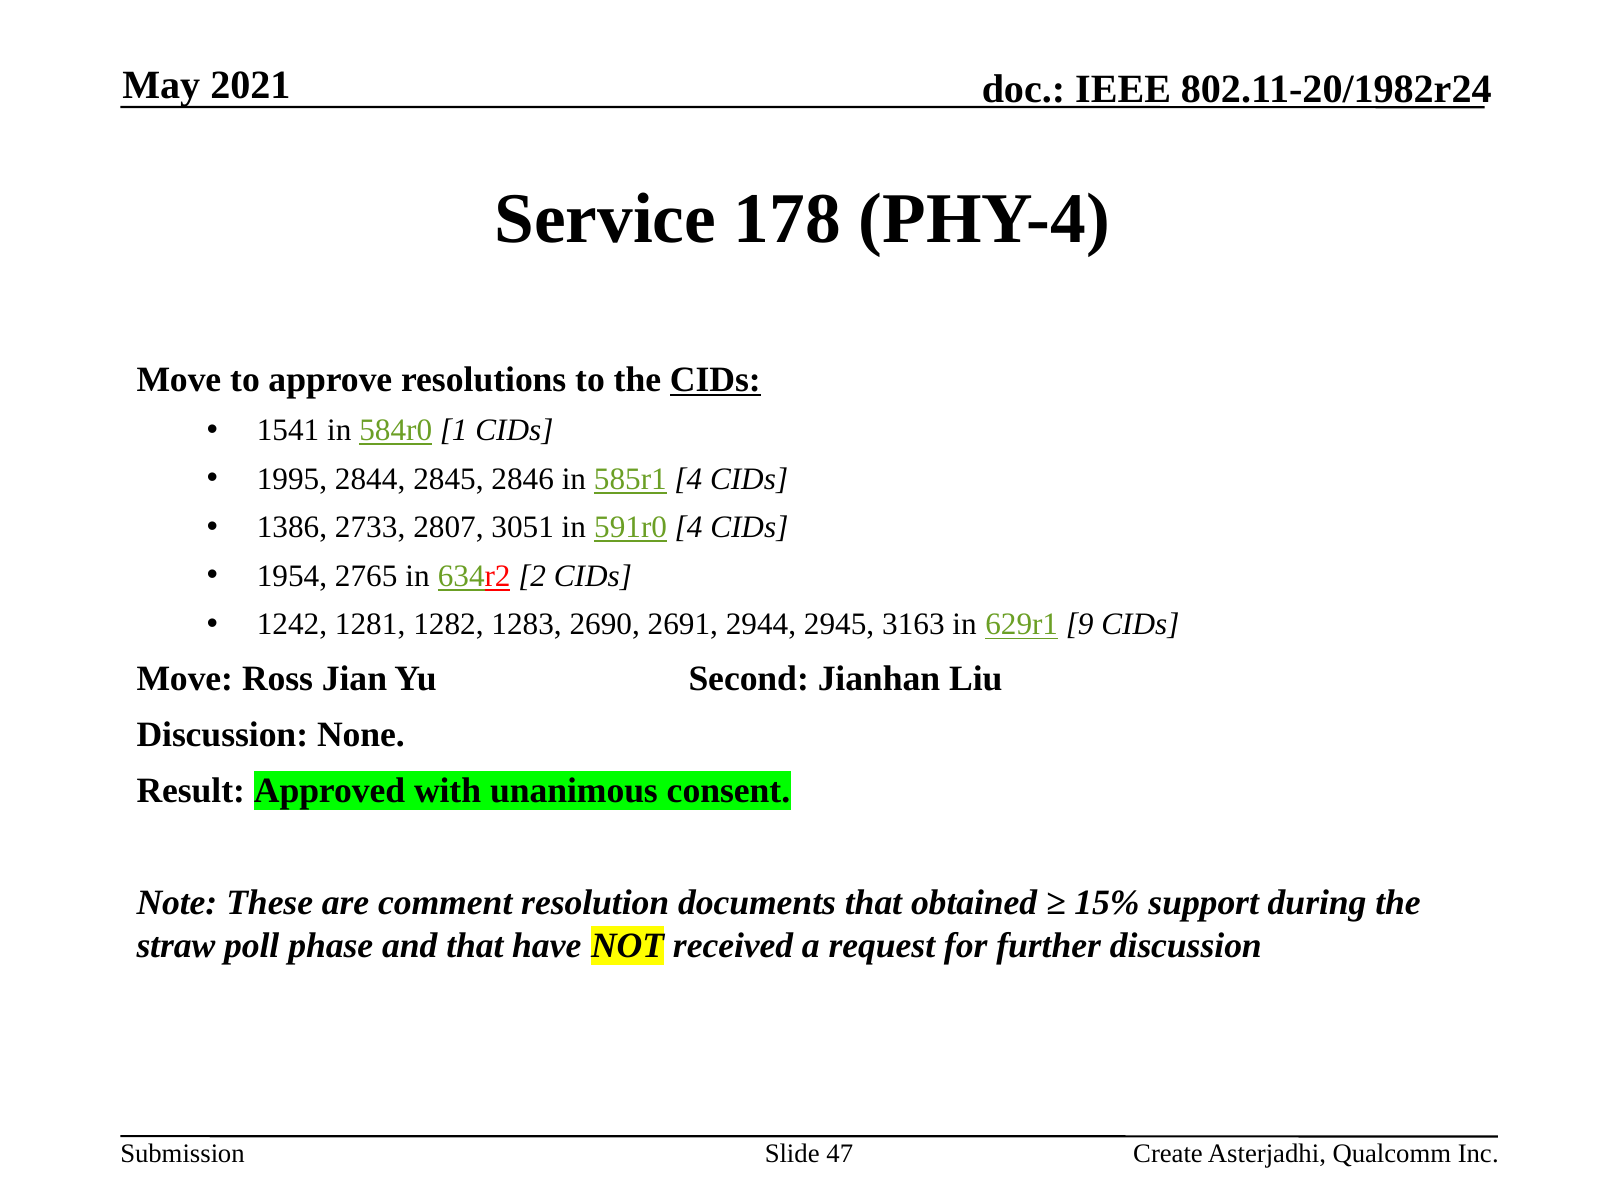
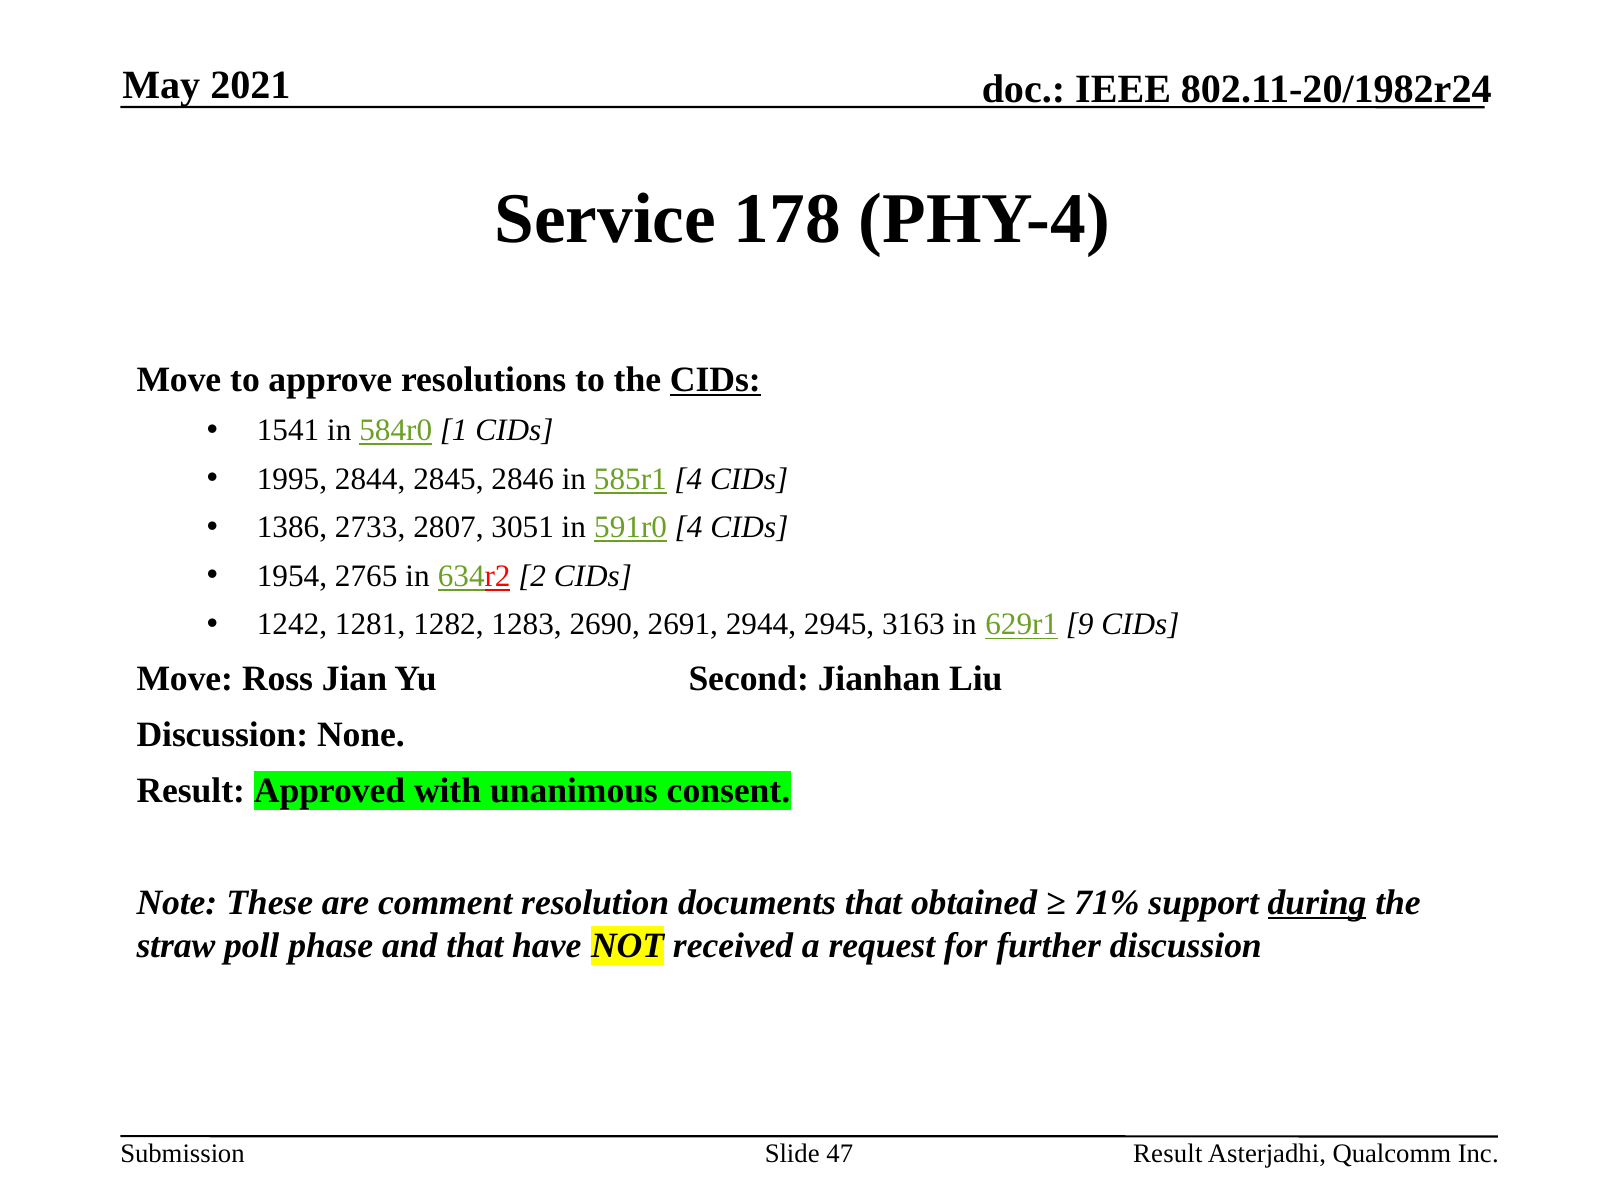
15%: 15% -> 71%
during underline: none -> present
Create at (1168, 1154): Create -> Result
